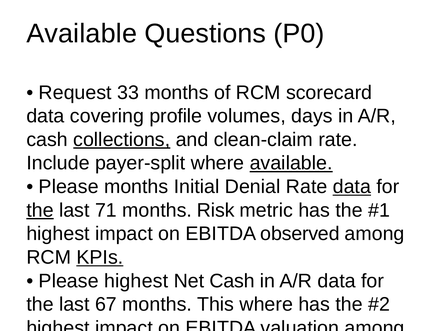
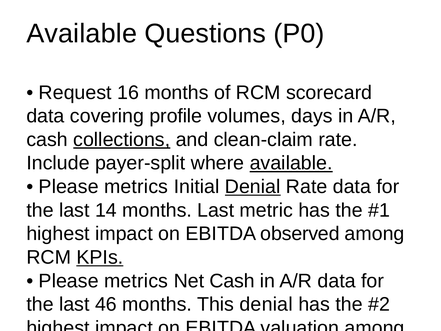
33: 33 -> 16
months at (136, 187): months -> metrics
Denial at (253, 187) underline: none -> present
data at (352, 187) underline: present -> none
the at (40, 210) underline: present -> none
71: 71 -> 14
months Risk: Risk -> Last
highest at (136, 281): highest -> metrics
67: 67 -> 46
This where: where -> denial
